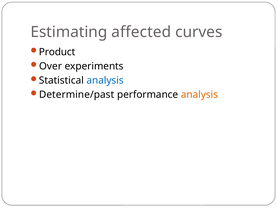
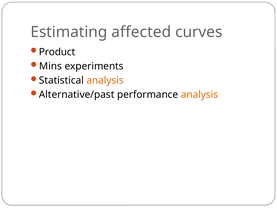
Over: Over -> Mins
analysis at (105, 80) colour: blue -> orange
Determine/past: Determine/past -> Alternative/past
